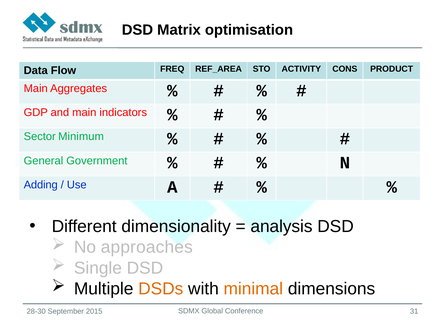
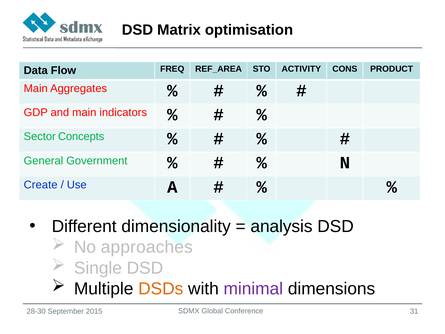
Minimum: Minimum -> Concepts
Adding: Adding -> Create
minimal colour: orange -> purple
